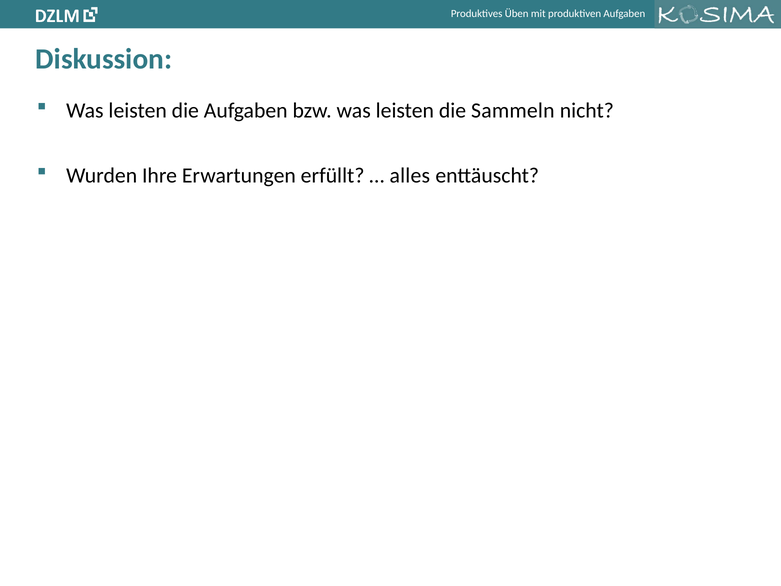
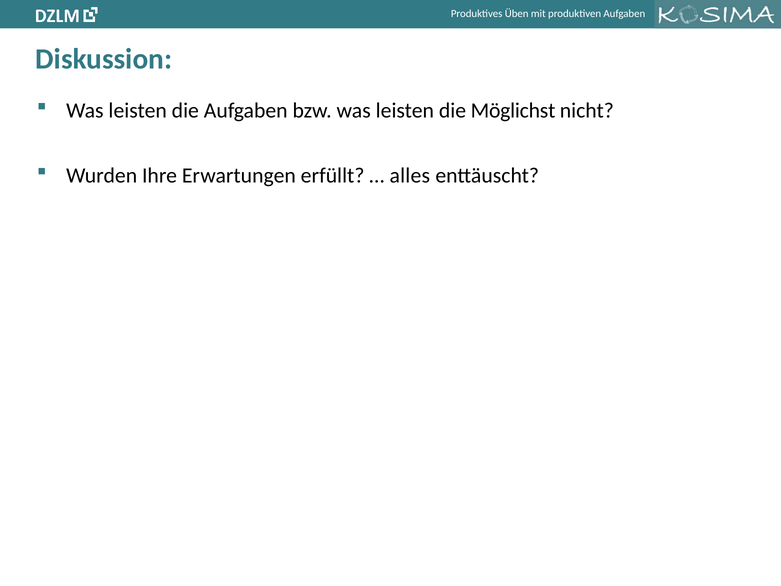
Sammeln: Sammeln -> Möglichst
